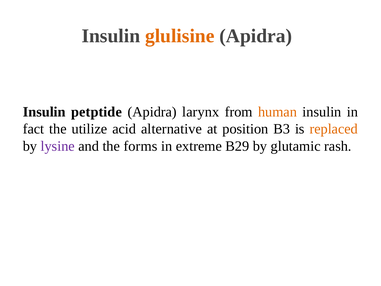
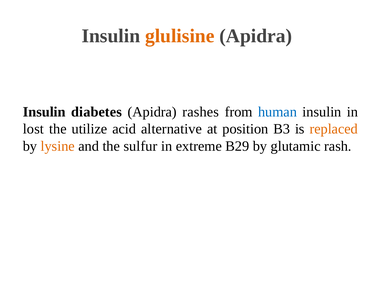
petptide: petptide -> diabetes
larynx: larynx -> rashes
human colour: orange -> blue
fact: fact -> lost
lysine colour: purple -> orange
forms: forms -> sulfur
